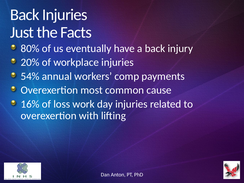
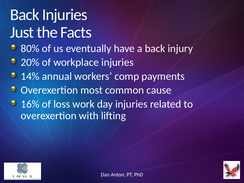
54%: 54% -> 14%
